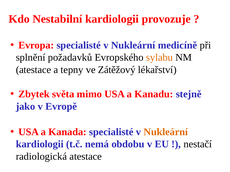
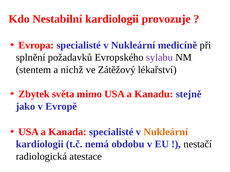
sylabu colour: orange -> purple
atestace at (33, 70): atestace -> stentem
tepny: tepny -> nichž
